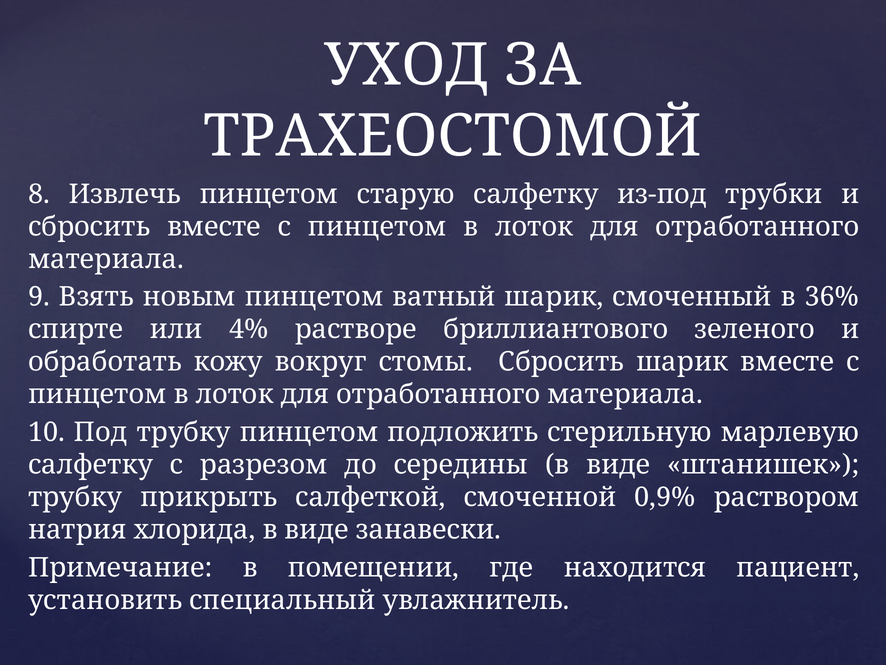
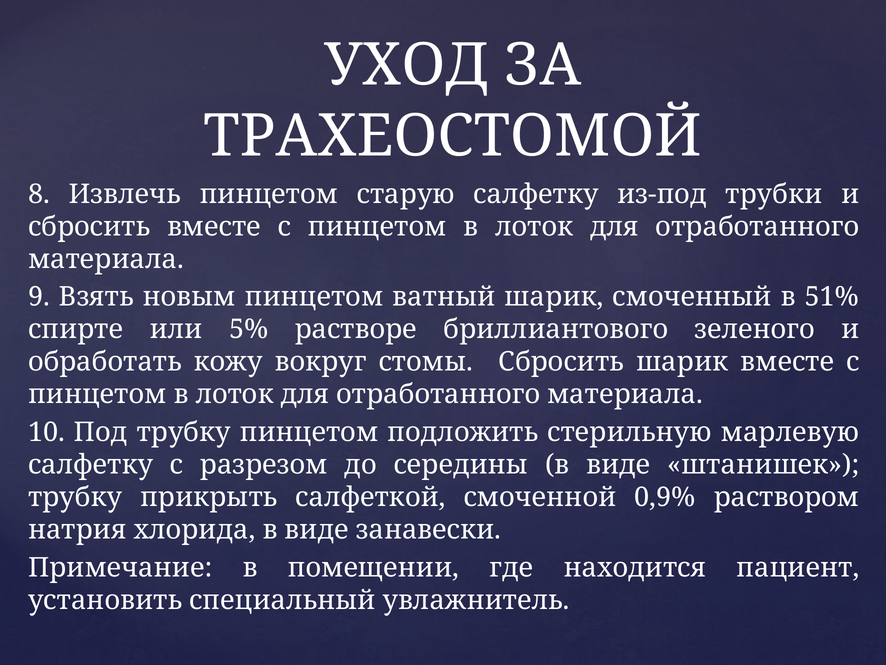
36%: 36% -> 51%
4%: 4% -> 5%
